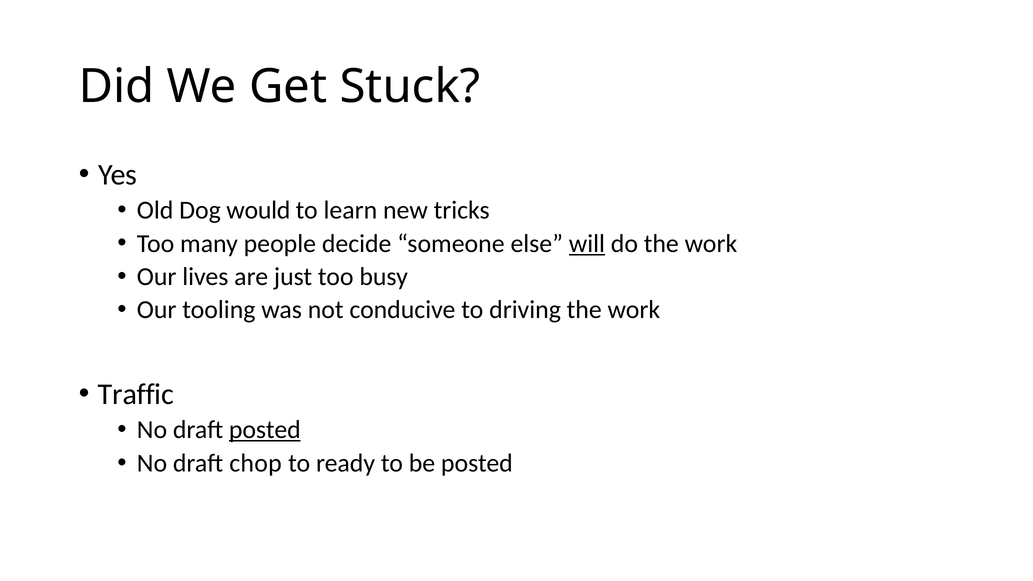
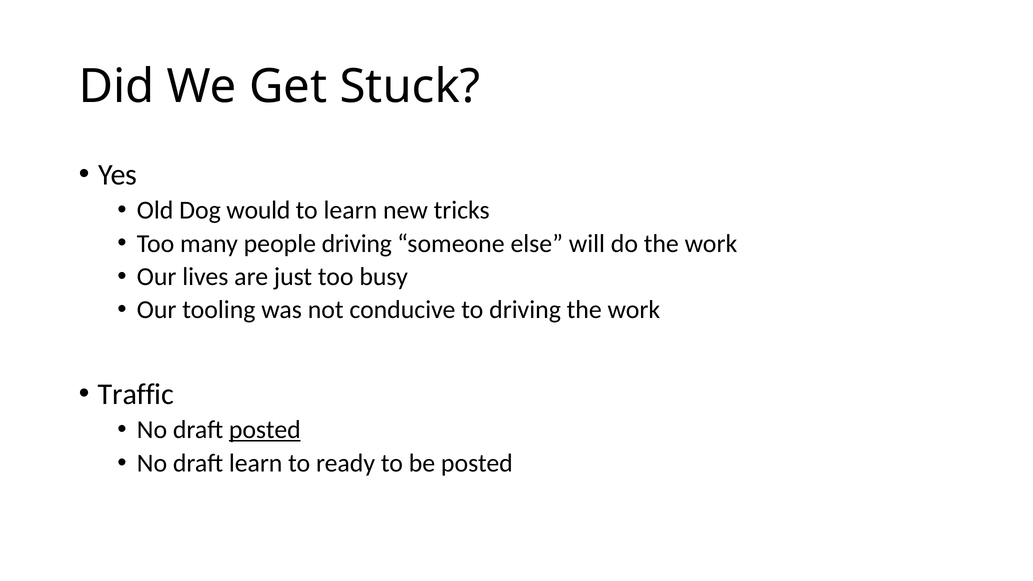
people decide: decide -> driving
will underline: present -> none
draft chop: chop -> learn
